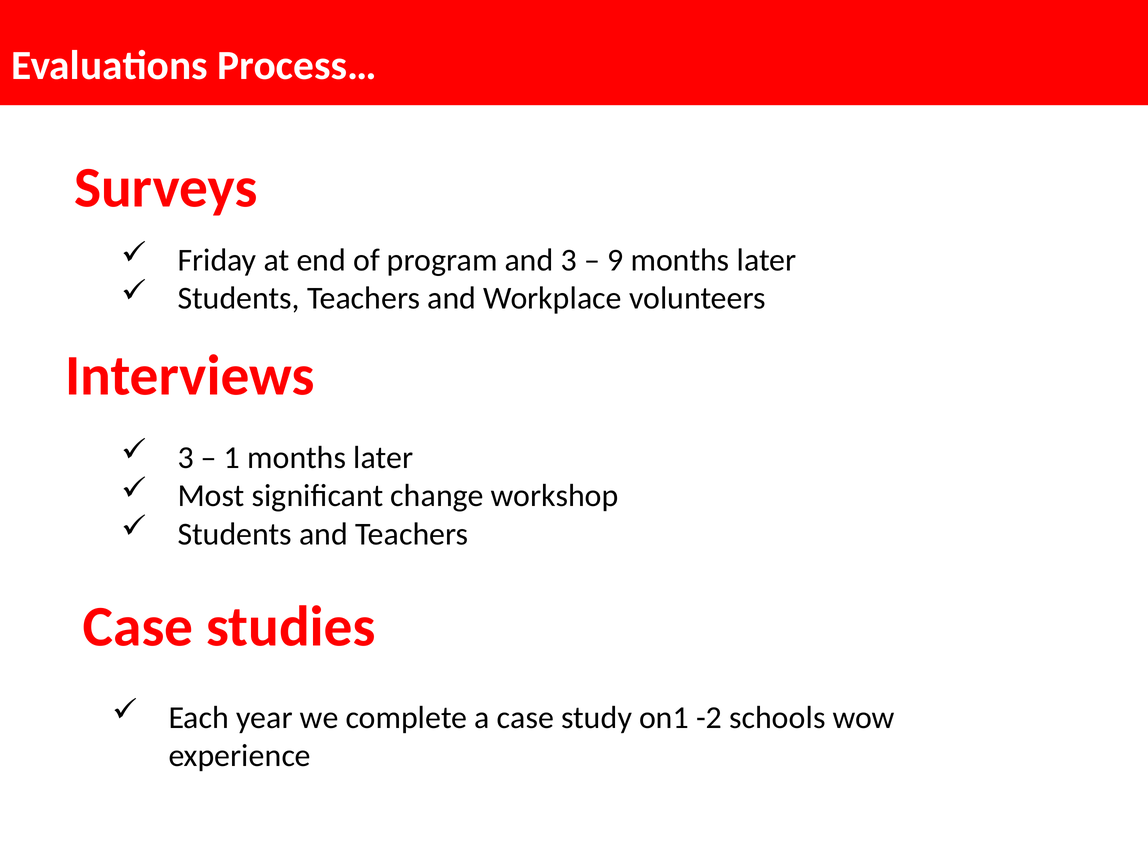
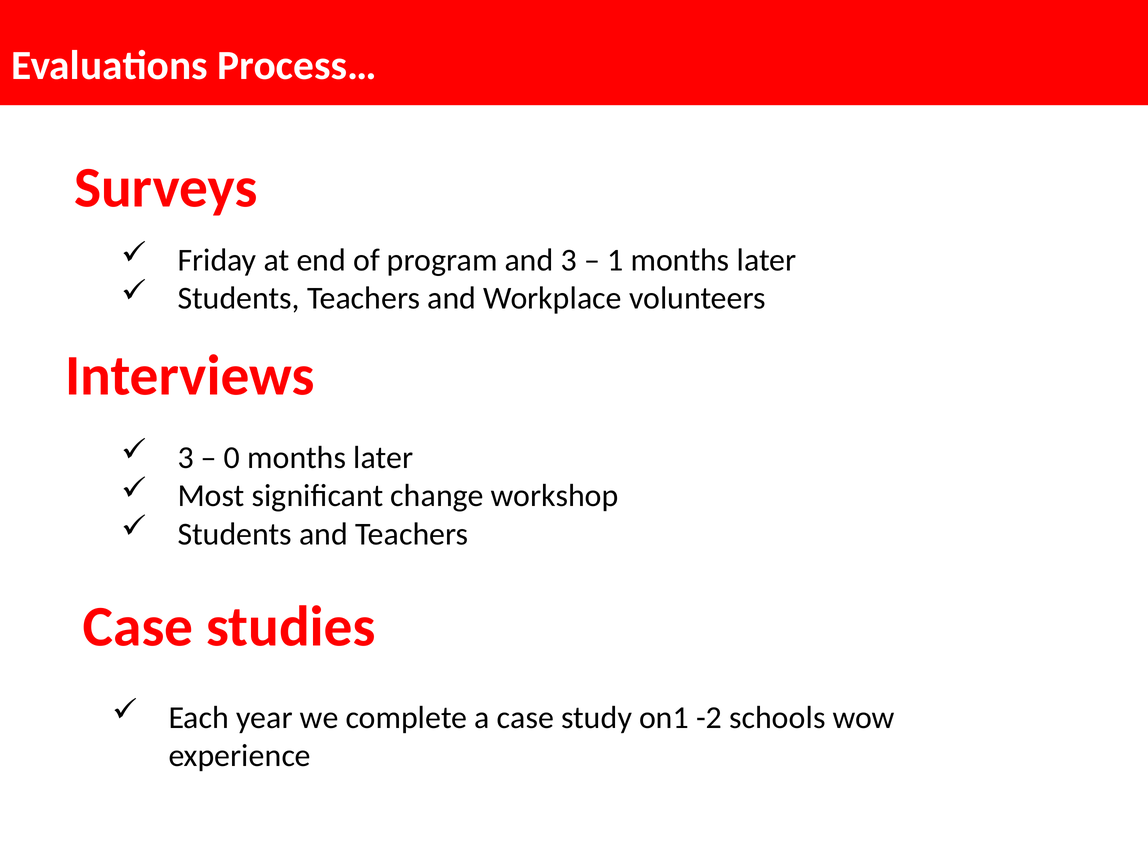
9: 9 -> 1
1: 1 -> 0
